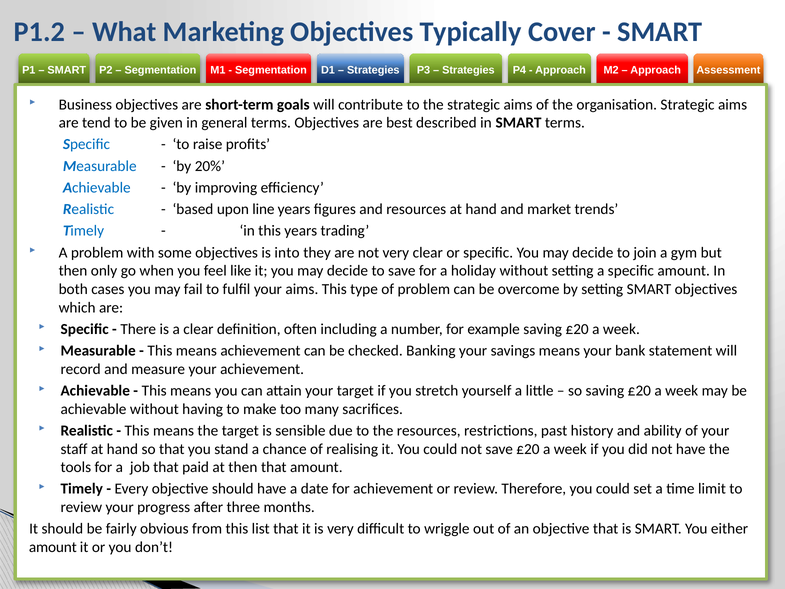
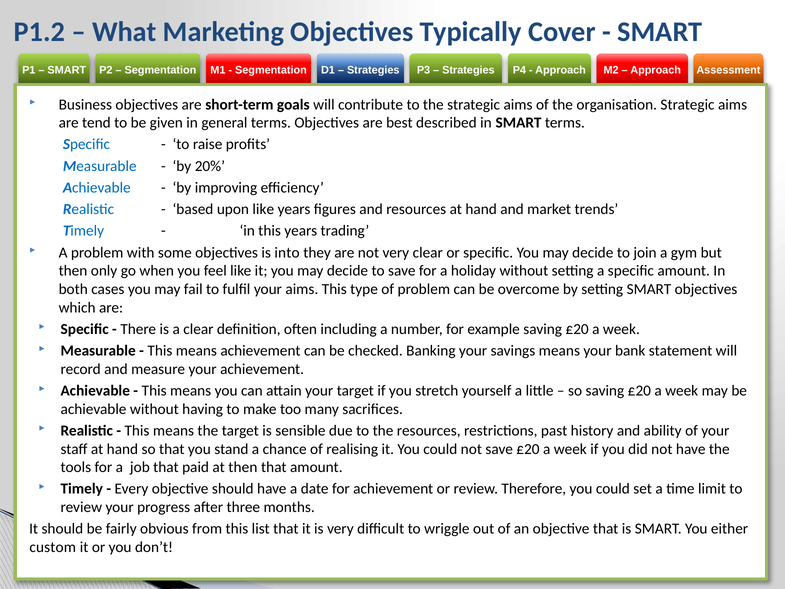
upon line: line -> like
amount at (53, 547): amount -> custom
